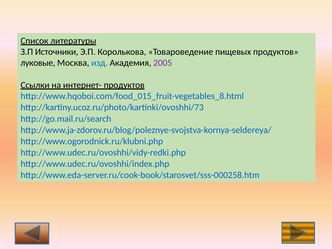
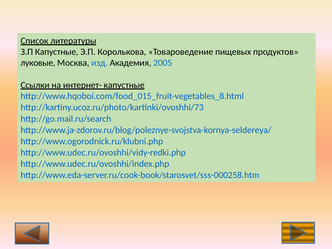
З.П Источники: Источники -> Капустные
2005 colour: purple -> blue
интернет- продуктов: продуктов -> капустные
